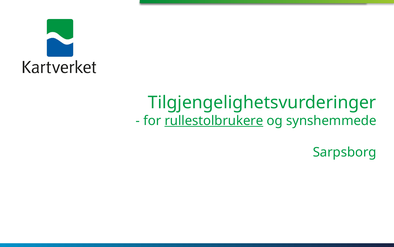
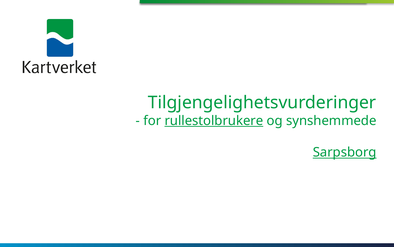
Sarpsborg underline: none -> present
